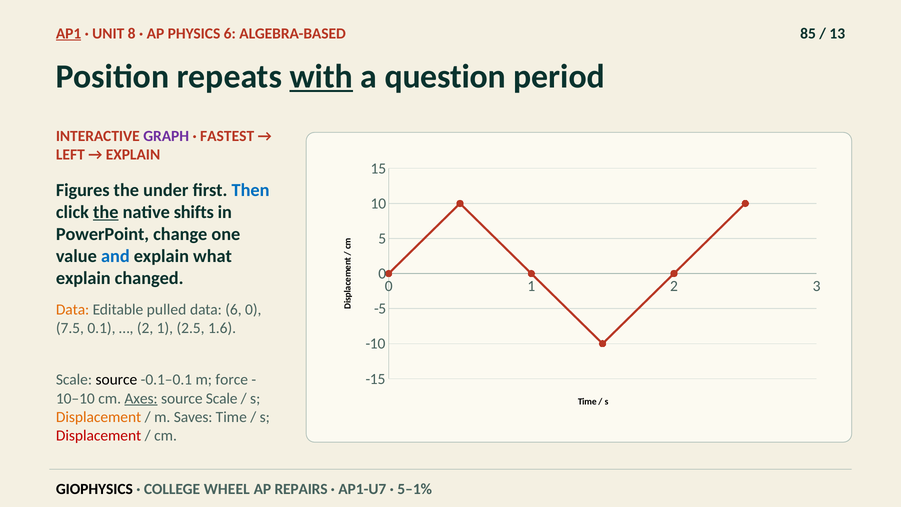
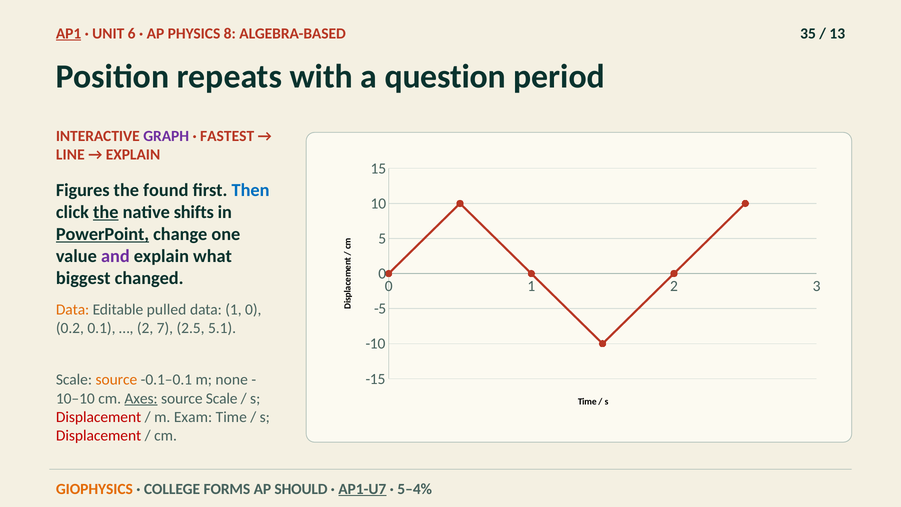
8: 8 -> 6
PHYSICS 6: 6 -> 8
85: 85 -> 35
with underline: present -> none
LEFT: LEFT -> LINE
under: under -> found
PowerPoint underline: none -> present
and colour: blue -> purple
explain at (83, 278): explain -> biggest
data 6: 6 -> 1
7.5: 7.5 -> 0.2
2 1: 1 -> 7
1.6: 1.6 -> 5.1
source at (116, 380) colour: black -> orange
force: force -> none
Displacement at (99, 417) colour: orange -> red
Saves: Saves -> Exam
GIOPHYSICS colour: black -> orange
WHEEL: WHEEL -> FORMS
REPAIRS: REPAIRS -> SHOULD
AP1-U7 underline: none -> present
5–1%: 5–1% -> 5–4%
